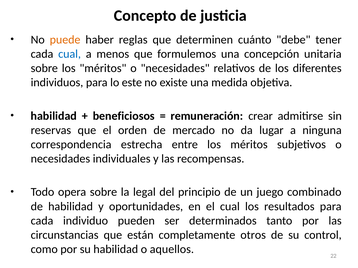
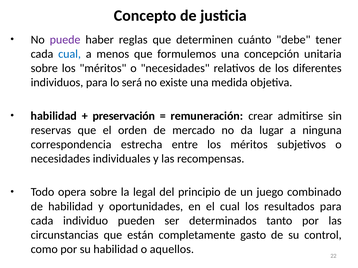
puede colour: orange -> purple
este: este -> será
beneficiosos: beneficiosos -> preservación
otros: otros -> gasto
